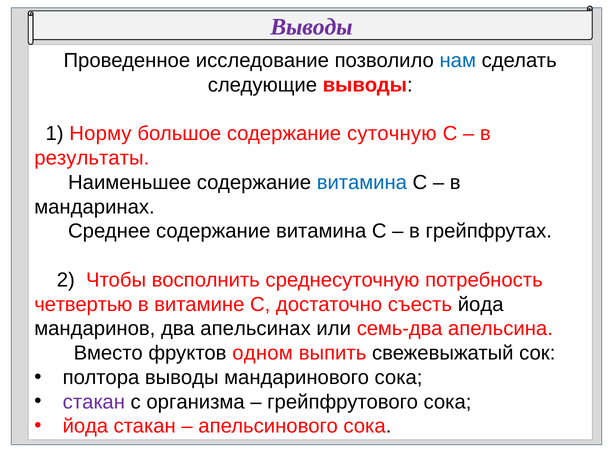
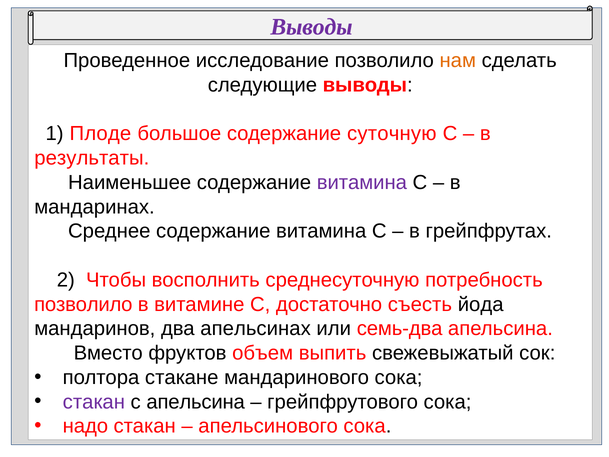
нам colour: blue -> orange
Норму: Норму -> Плоде
витамина at (362, 182) colour: blue -> purple
четвертью at (83, 304): четвертью -> позволило
одном: одном -> объем
полтора выводы: выводы -> стакане
с организма: организма -> апельсина
йода at (85, 426): йода -> надо
